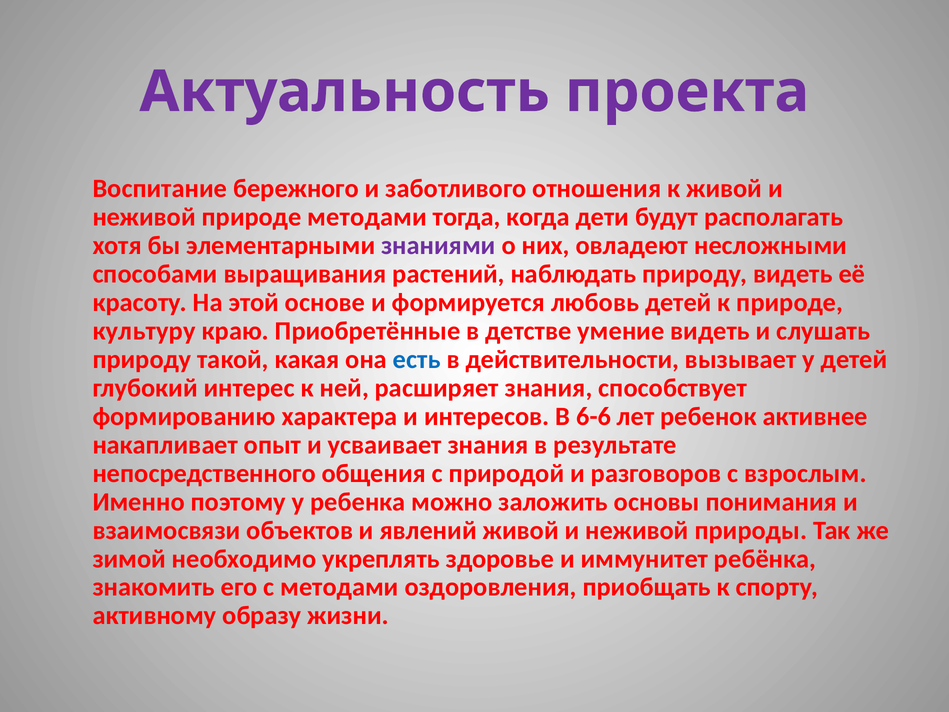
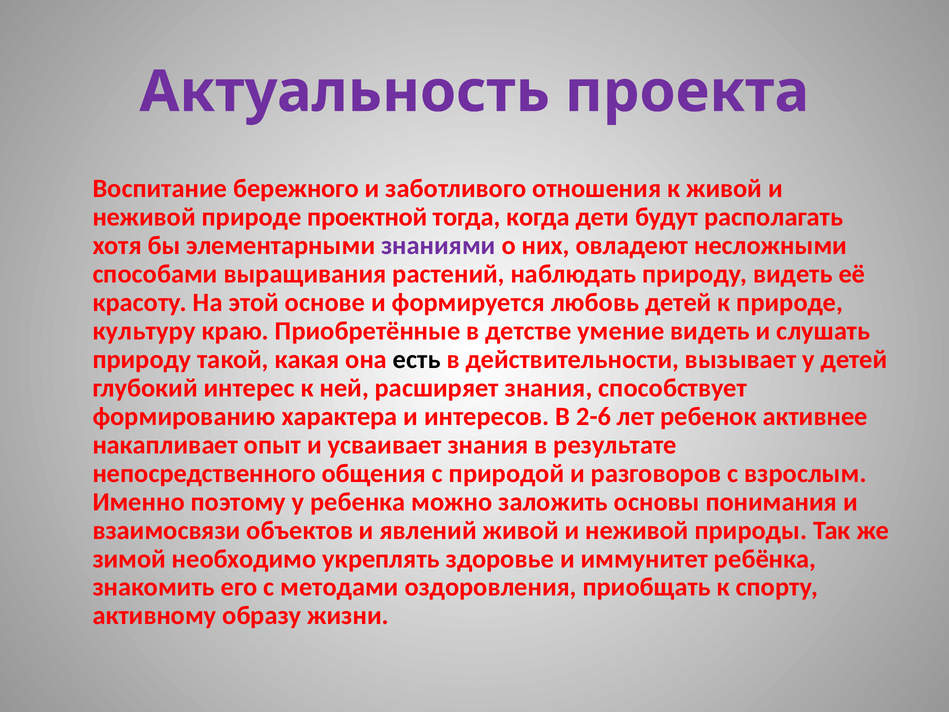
природе методами: методами -> проектной
есть colour: blue -> black
6-6: 6-6 -> 2-6
